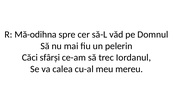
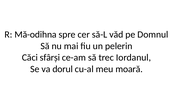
calea: calea -> dorul
mereu: mereu -> moară
